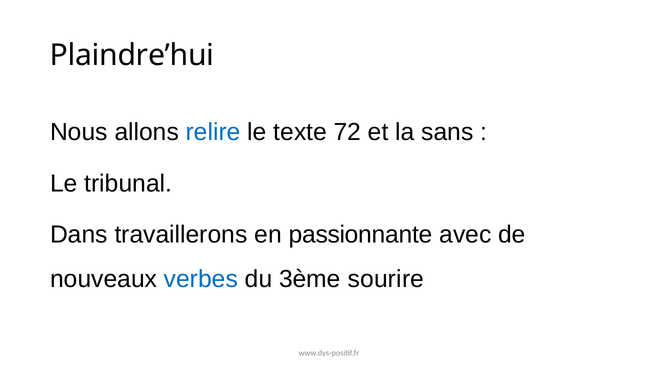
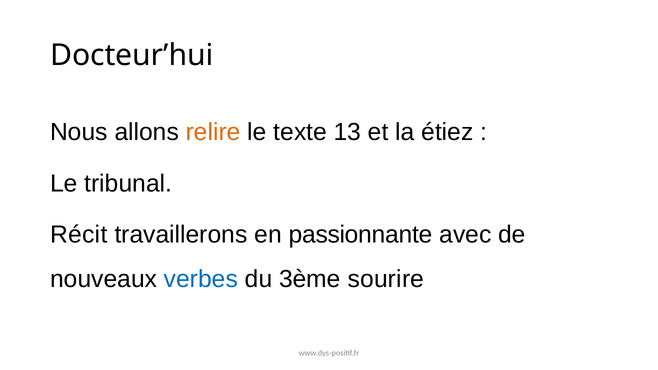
Plaindre’hui: Plaindre’hui -> Docteur’hui
relire colour: blue -> orange
72: 72 -> 13
sans: sans -> étiez
Dans: Dans -> Récit
